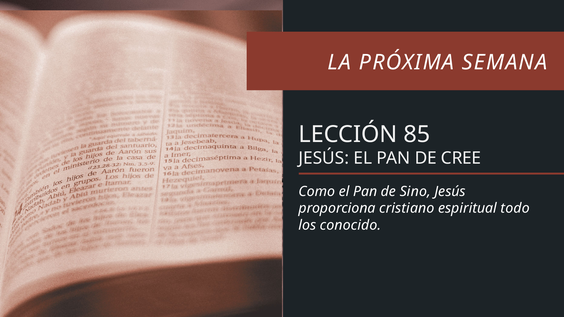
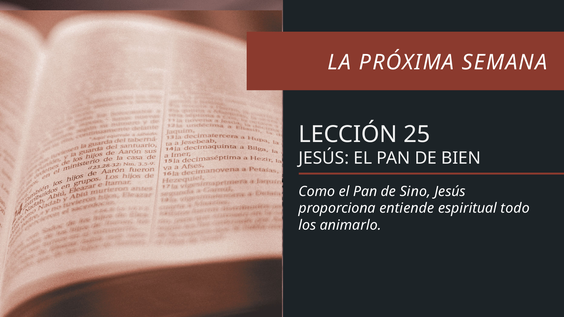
85: 85 -> 25
CREE: CREE -> BIEN
cristiano: cristiano -> entiende
conocido: conocido -> animarlo
